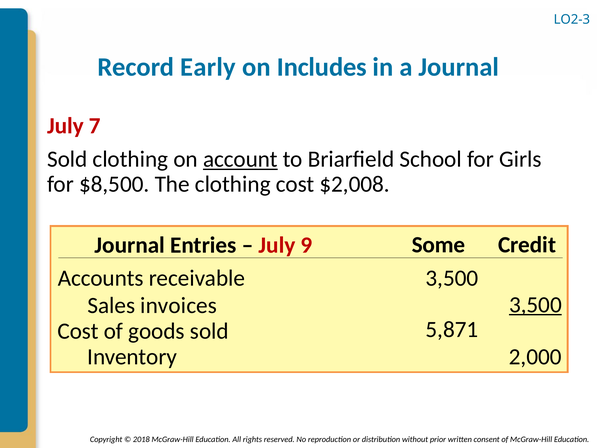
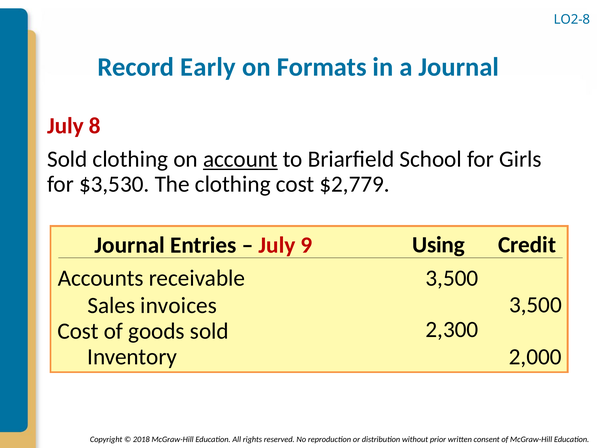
LO2-3: LO2-3 -> LO2-8
Includes: Includes -> Formats
7: 7 -> 8
$8,500: $8,500 -> $3,530
$2,008: $2,008 -> $2,779
Some: Some -> Using
3,500 at (535, 305) underline: present -> none
5,871: 5,871 -> 2,300
